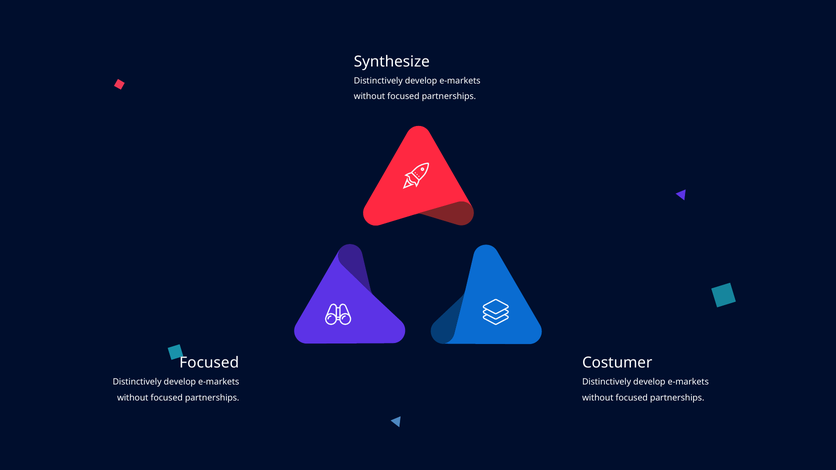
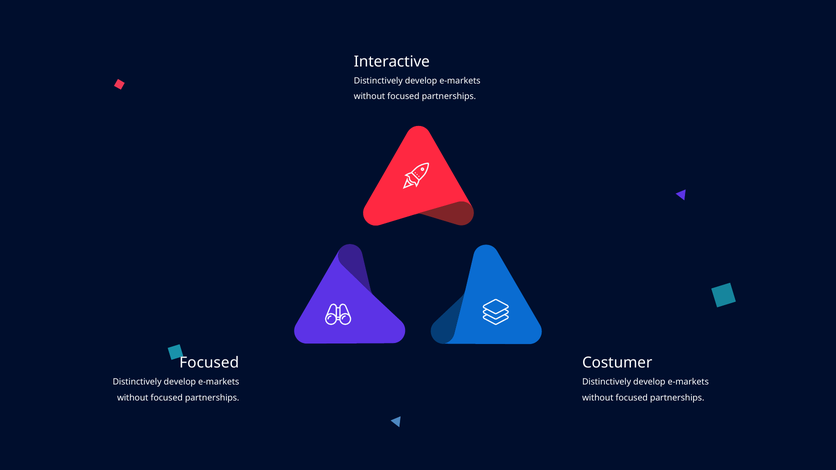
Synthesize: Synthesize -> Interactive
